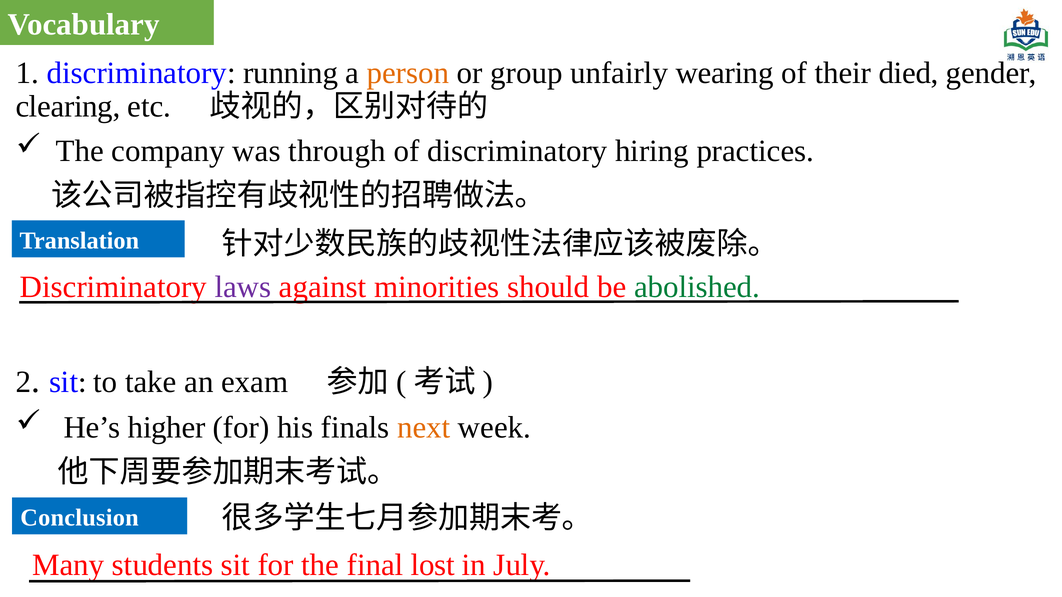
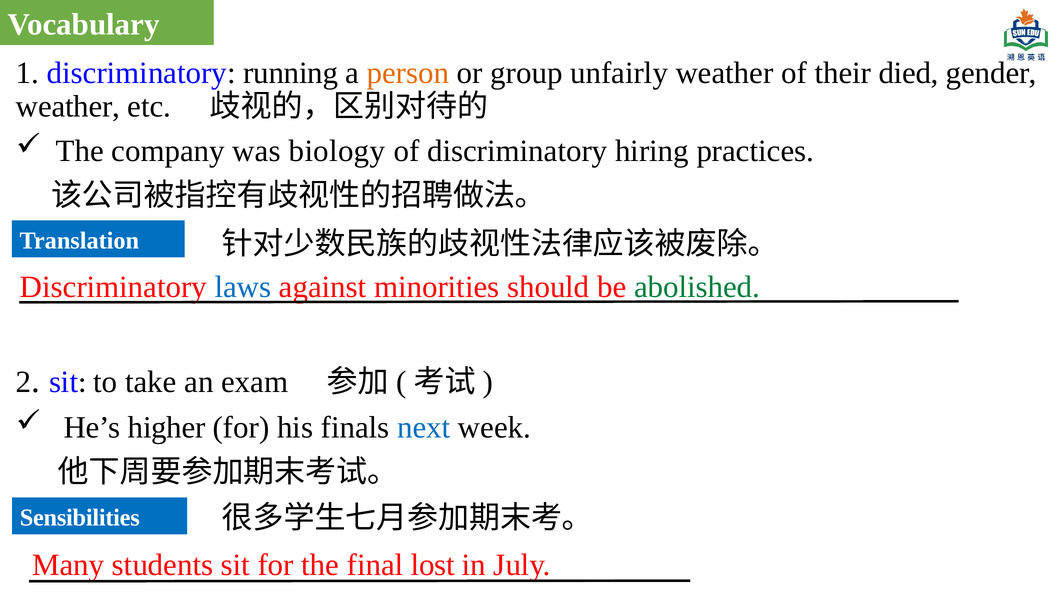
unfairly wearing: wearing -> weather
clearing at (68, 106): clearing -> weather
through: through -> biology
laws colour: purple -> blue
next colour: orange -> blue
Conclusion: Conclusion -> Sensibilities
